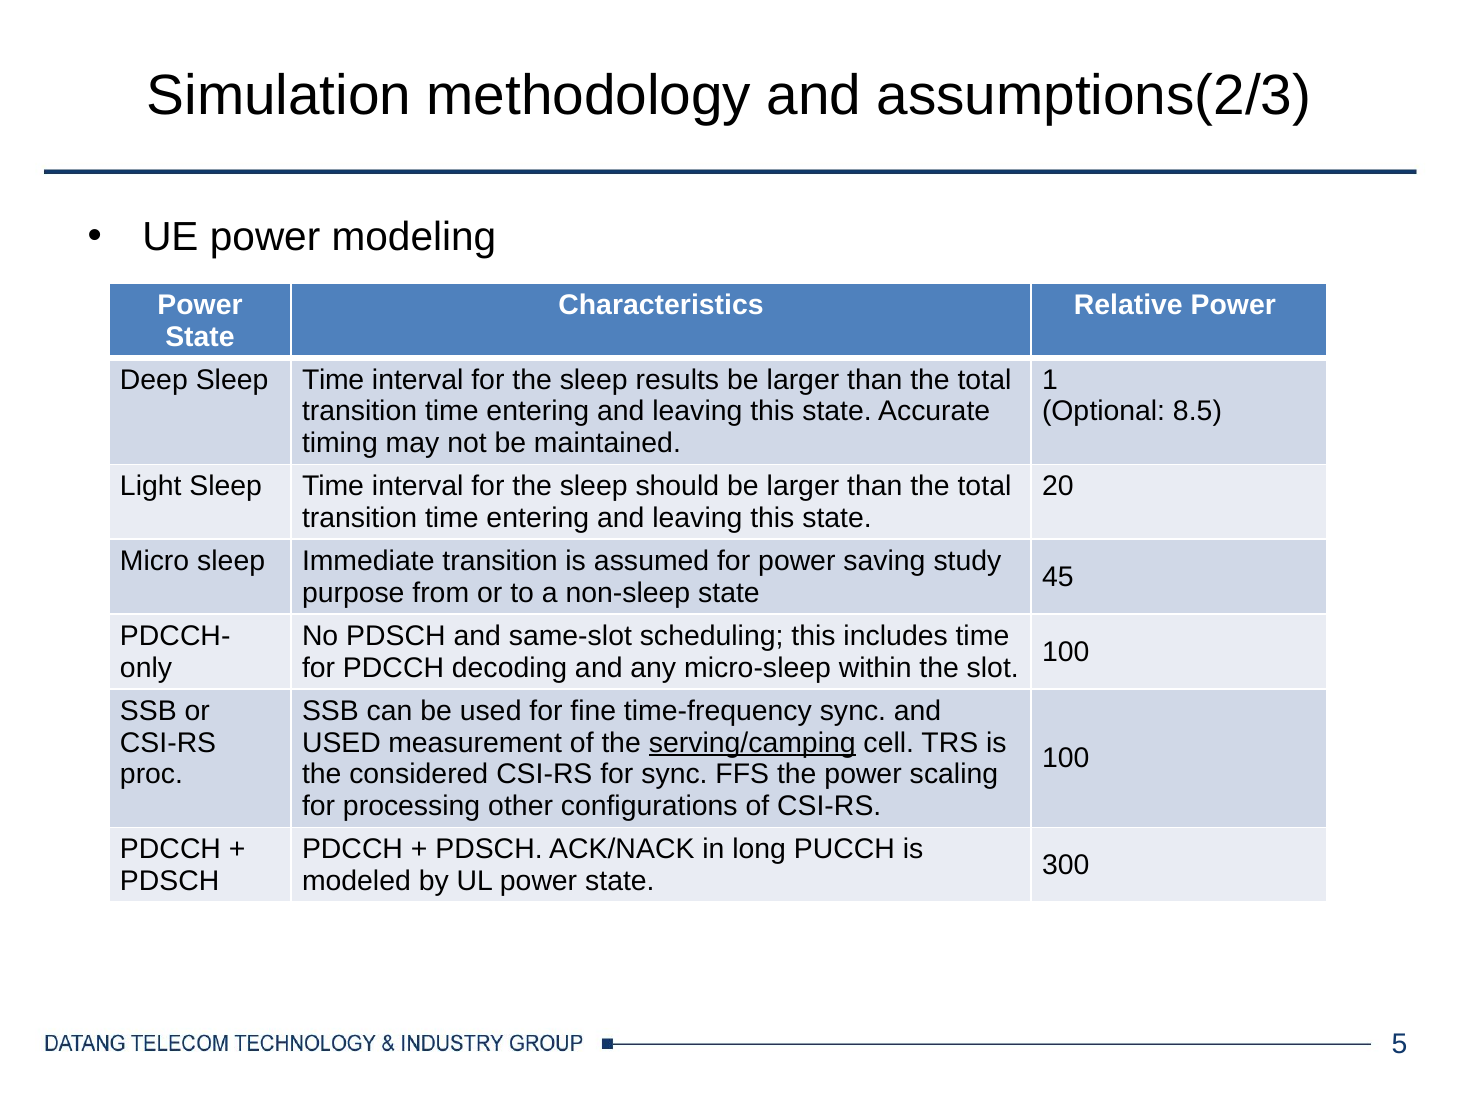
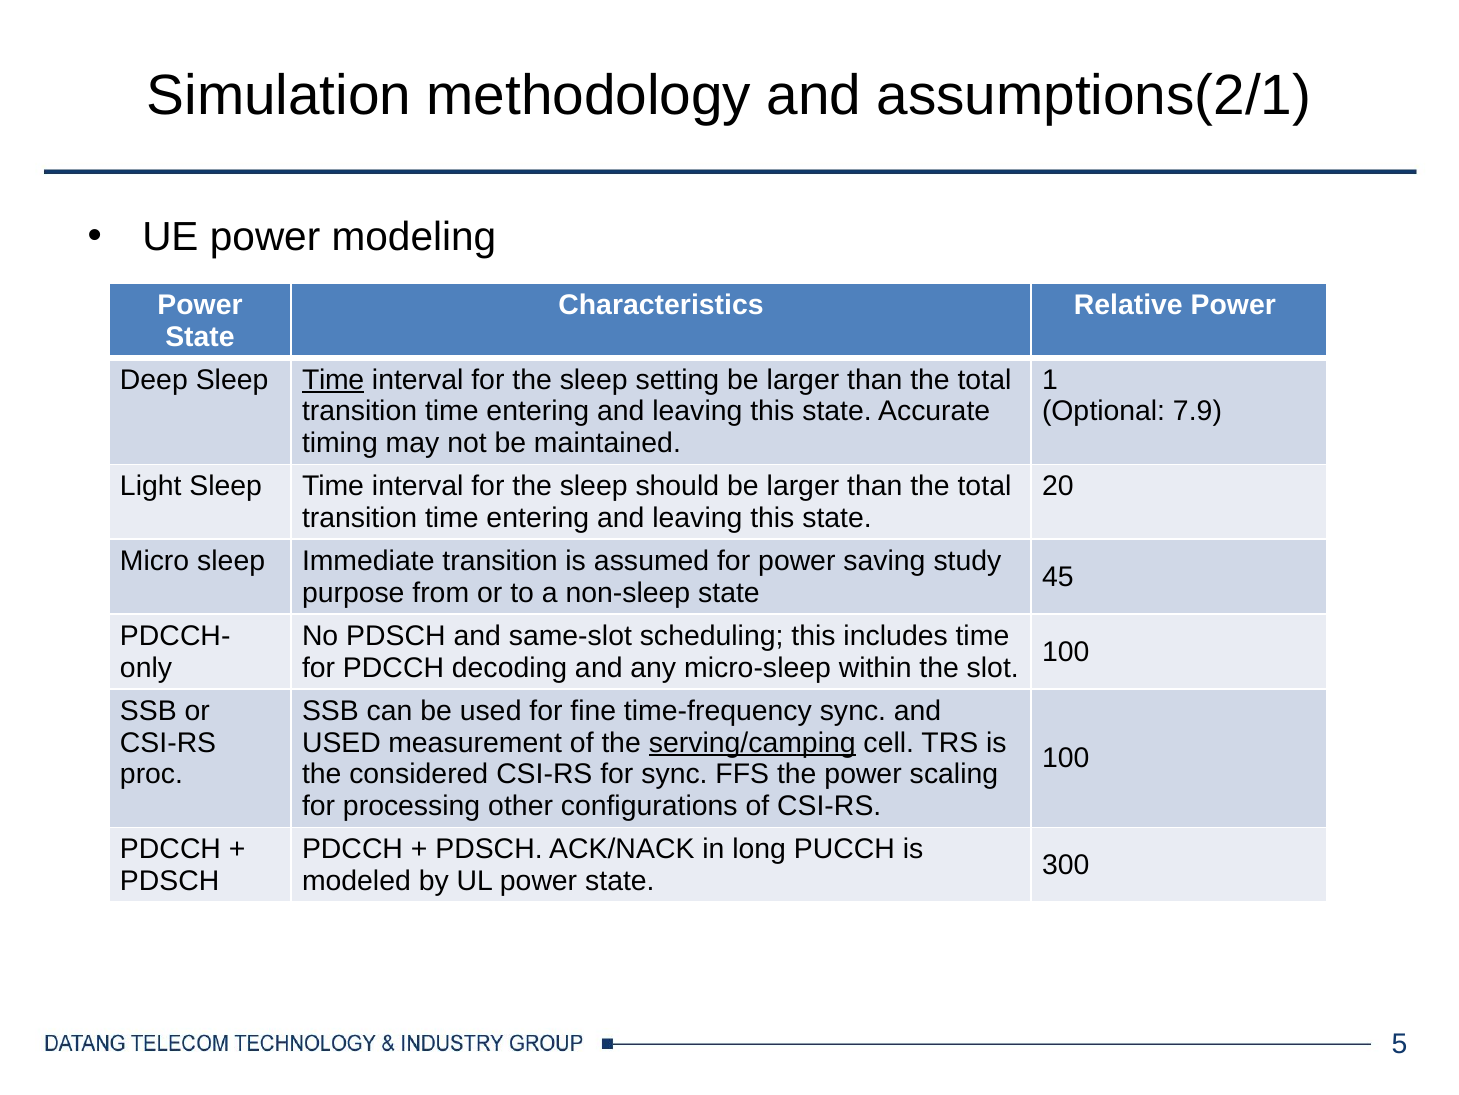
assumptions(2/3: assumptions(2/3 -> assumptions(2/1
Time at (333, 379) underline: none -> present
results: results -> setting
8.5: 8.5 -> 7.9
